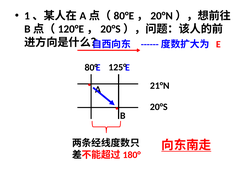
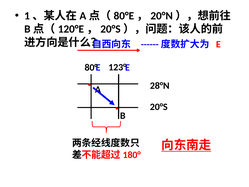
125°: 125° -> 123°
21°N: 21°N -> 28°N
